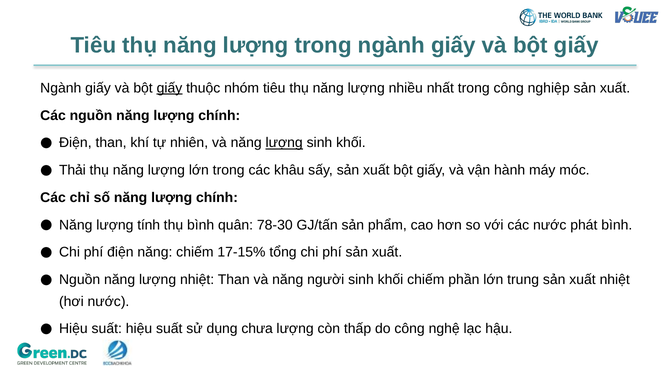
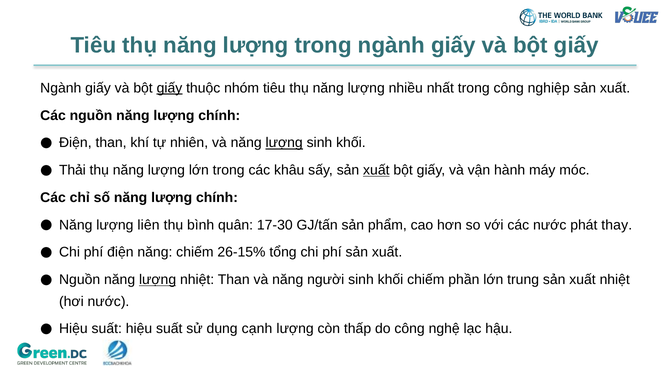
xuất at (376, 170) underline: none -> present
tính: tính -> liên
78-30: 78-30 -> 17-30
phát bình: bình -> thay
17-15%: 17-15% -> 26-15%
lượng at (158, 280) underline: none -> present
chưa: chưa -> cạnh
